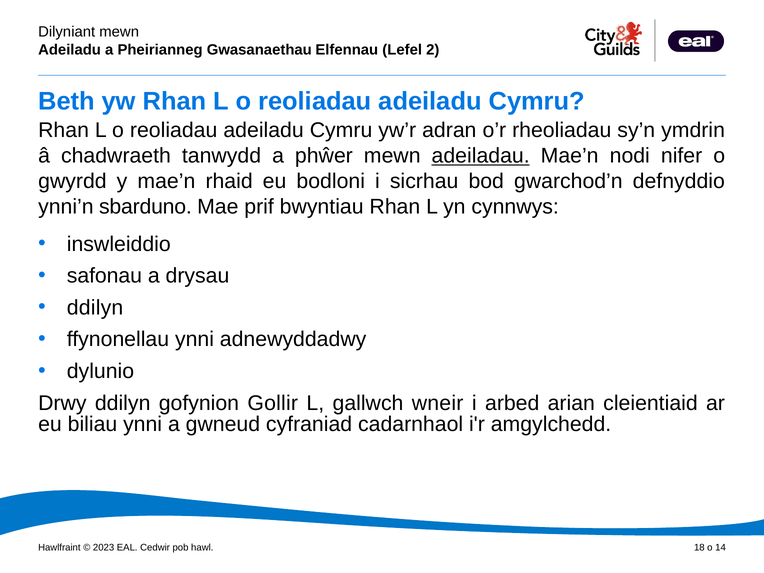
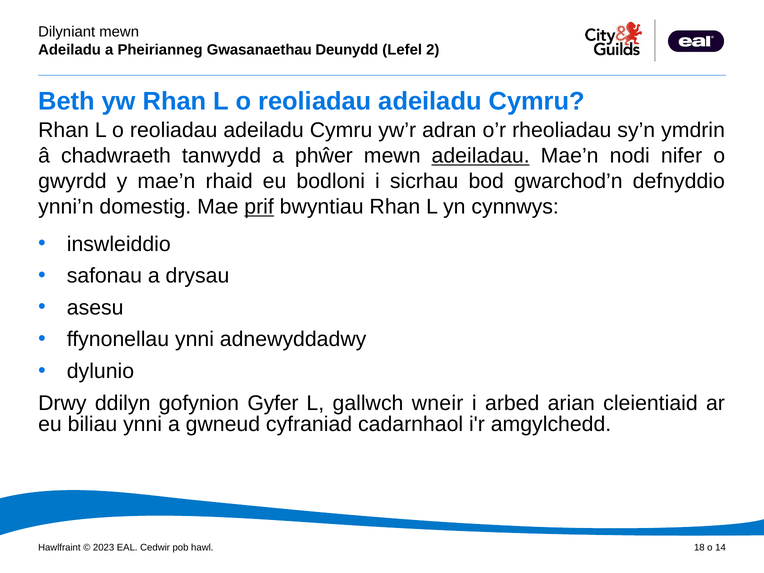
Elfennau: Elfennau -> Deunydd
sbarduno: sbarduno -> domestig
prif underline: none -> present
ddilyn at (95, 308): ddilyn -> asesu
Gollir: Gollir -> Gyfer
